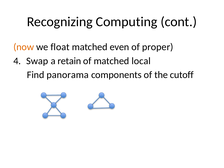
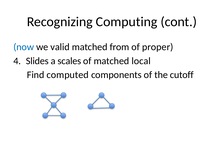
now colour: orange -> blue
float: float -> valid
even: even -> from
Swap: Swap -> Slides
retain: retain -> scales
panorama: panorama -> computed
